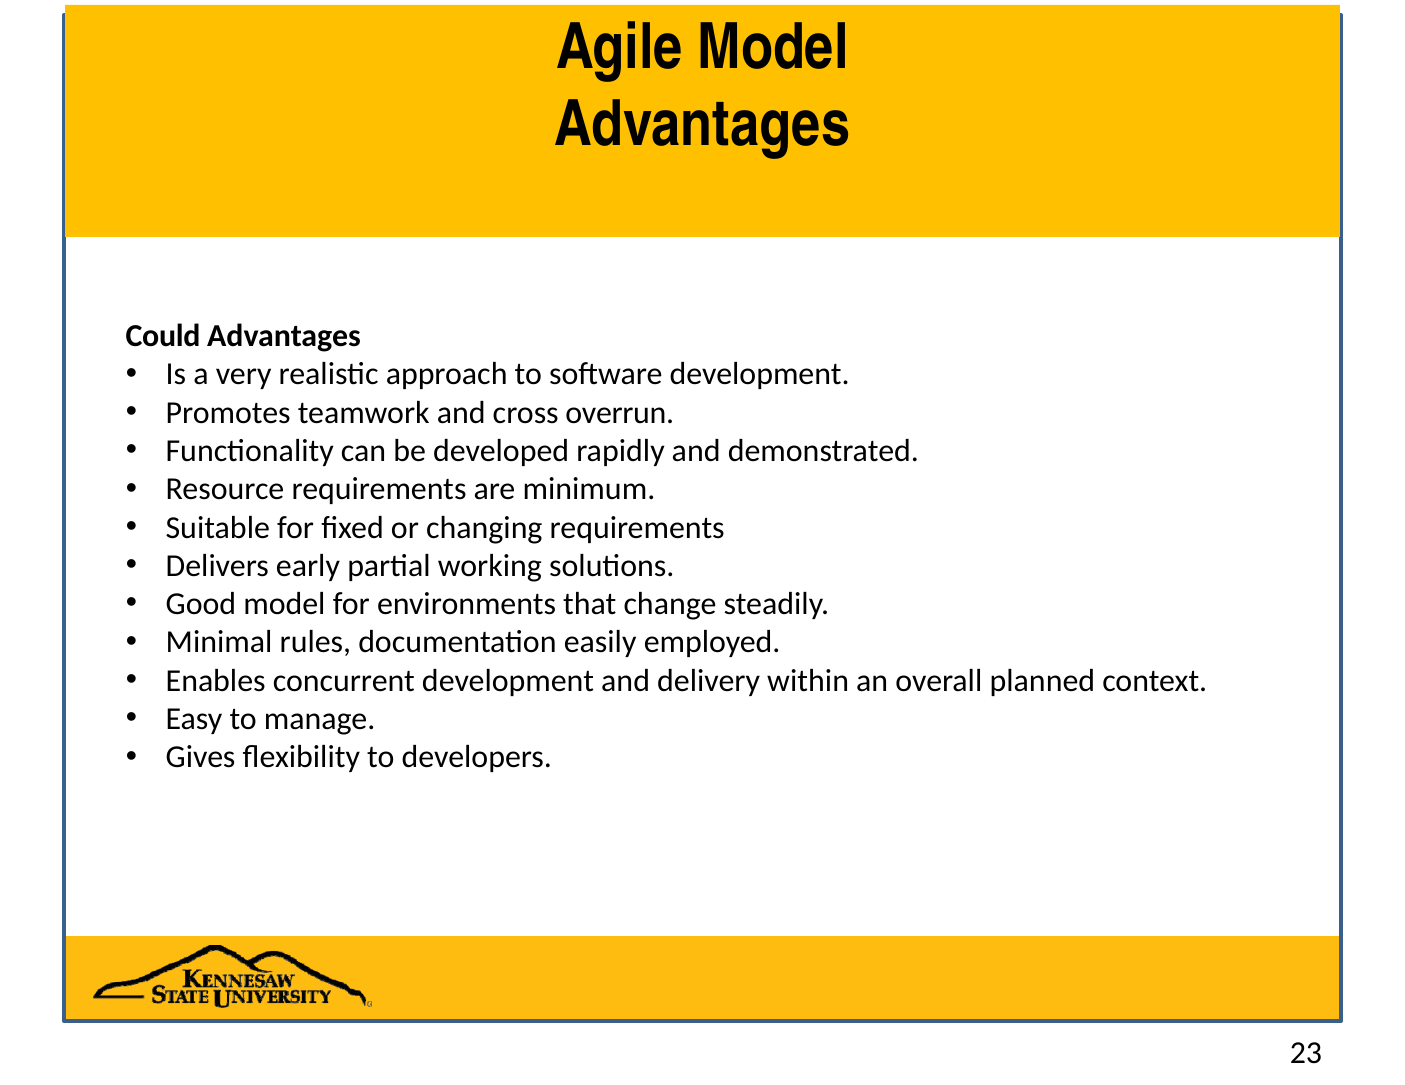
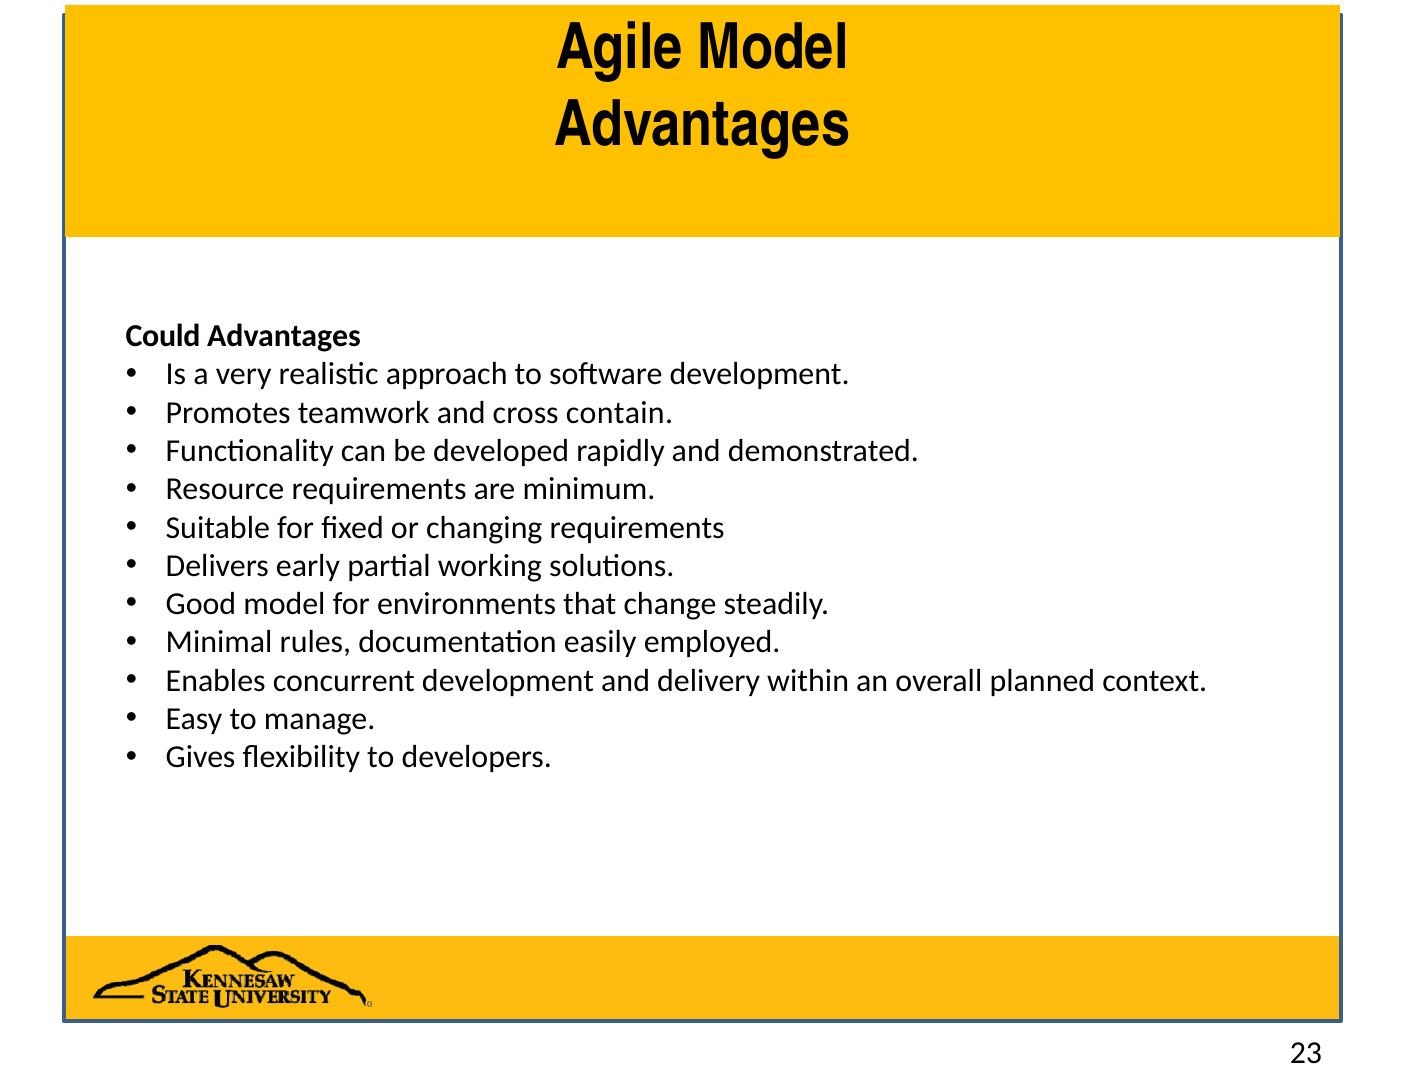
overrun: overrun -> contain
